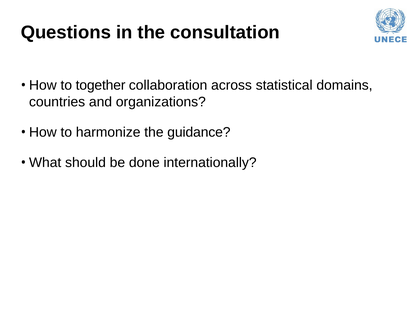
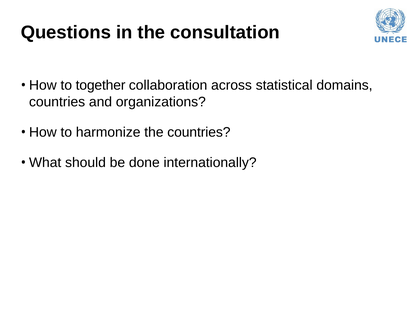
the guidance: guidance -> countries
